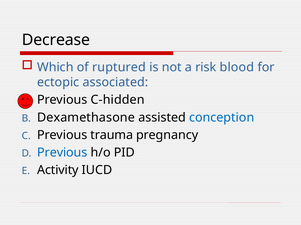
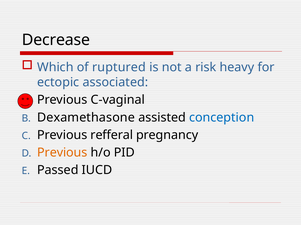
blood: blood -> heavy
C-hidden: C-hidden -> C-vaginal
trauma: trauma -> refferal
Previous at (62, 153) colour: blue -> orange
Activity: Activity -> Passed
